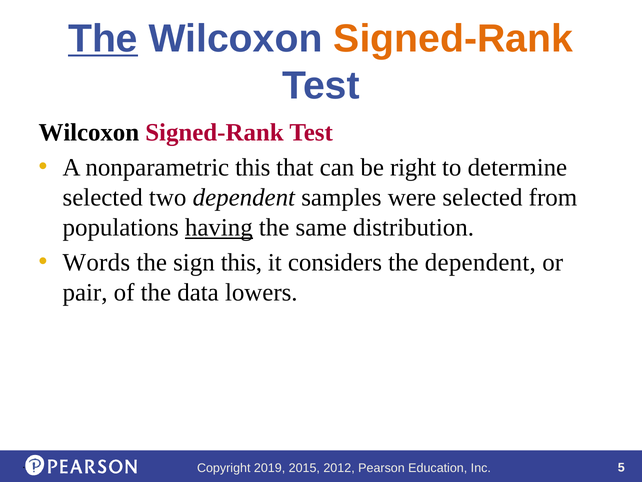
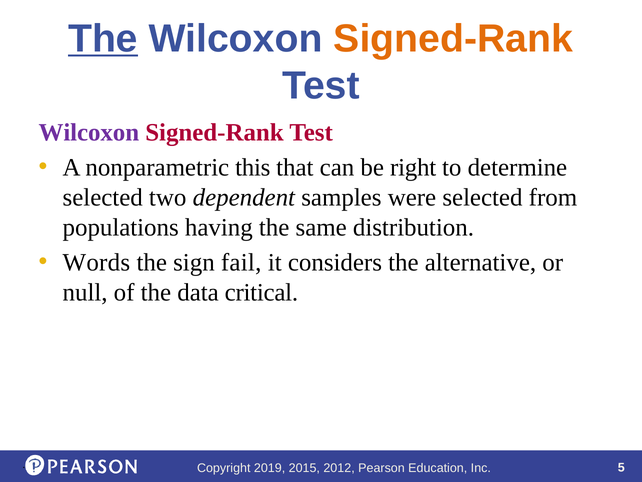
Wilcoxon at (89, 132) colour: black -> purple
having underline: present -> none
sign this: this -> fail
the dependent: dependent -> alternative
pair: pair -> null
lowers: lowers -> critical
